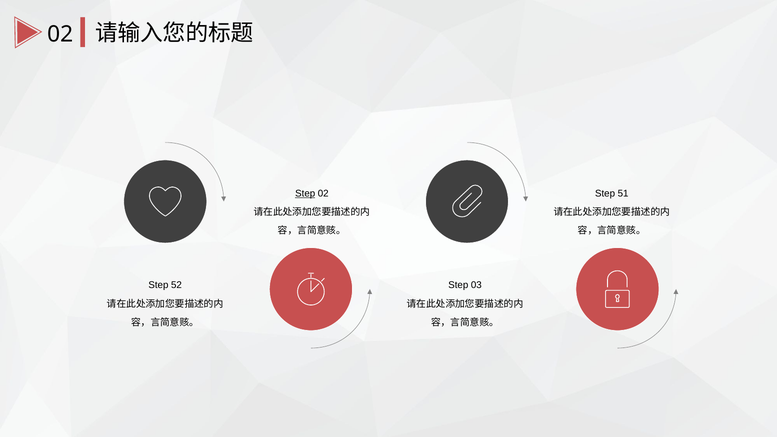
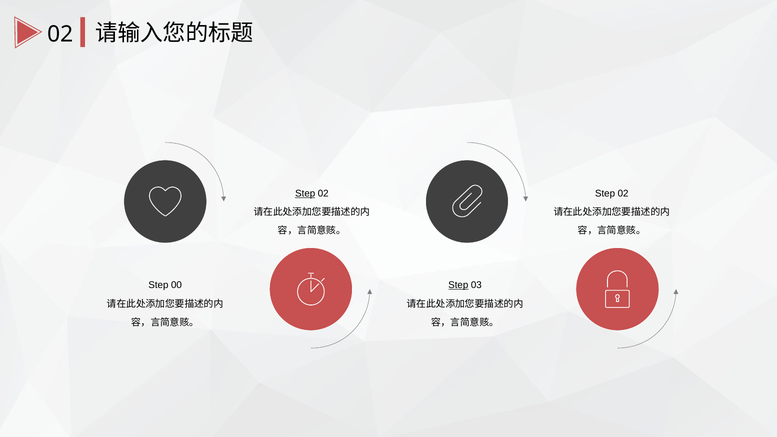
51 at (623, 193): 51 -> 02
52: 52 -> 00
Step at (458, 285) underline: none -> present
